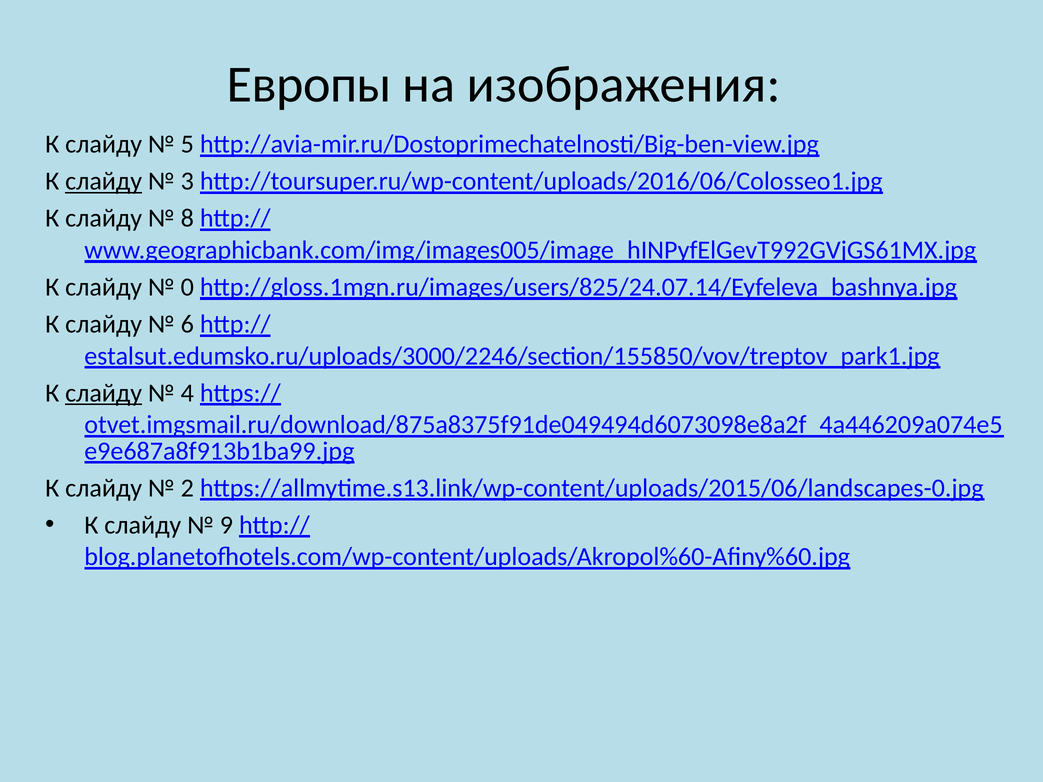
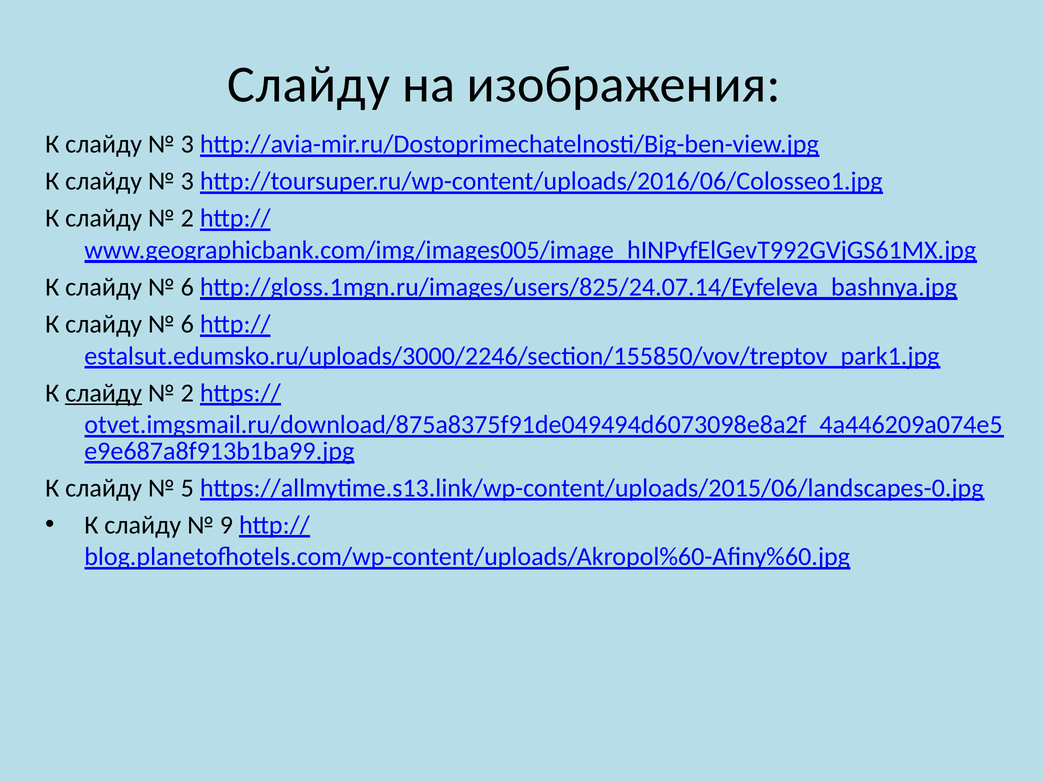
Европы at (309, 84): Европы -> Слайду
5 at (187, 144): 5 -> 3
слайду at (104, 181) underline: present -> none
8 at (187, 218): 8 -> 2
0 at (187, 287): 0 -> 6
4 at (187, 393): 4 -> 2
2: 2 -> 5
